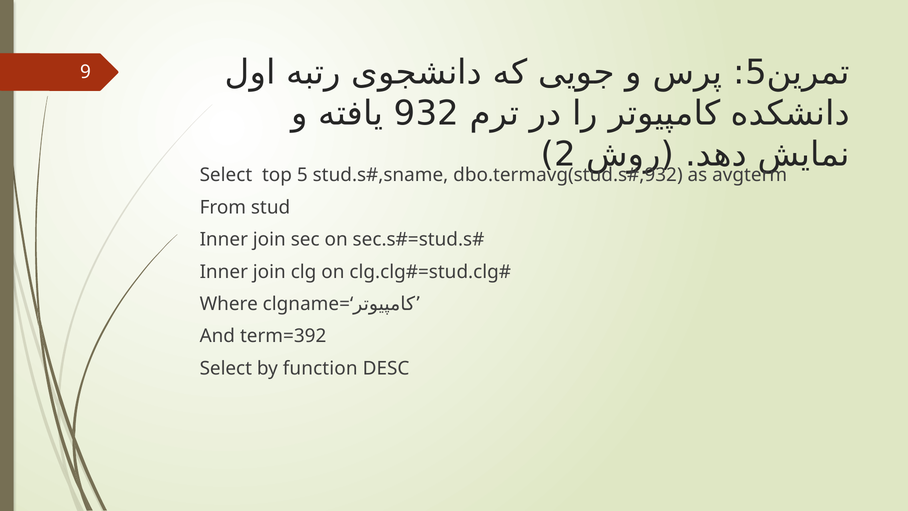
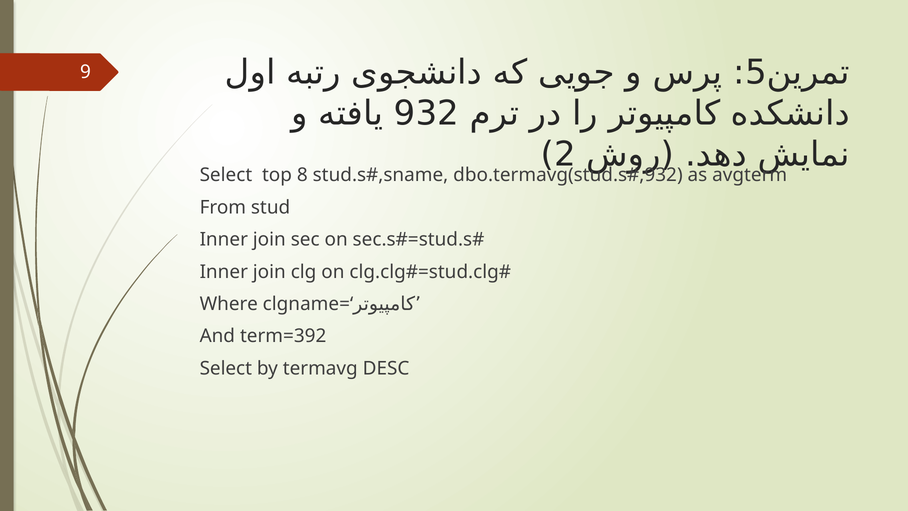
top 5: 5 -> 8
function: function -> termavg
